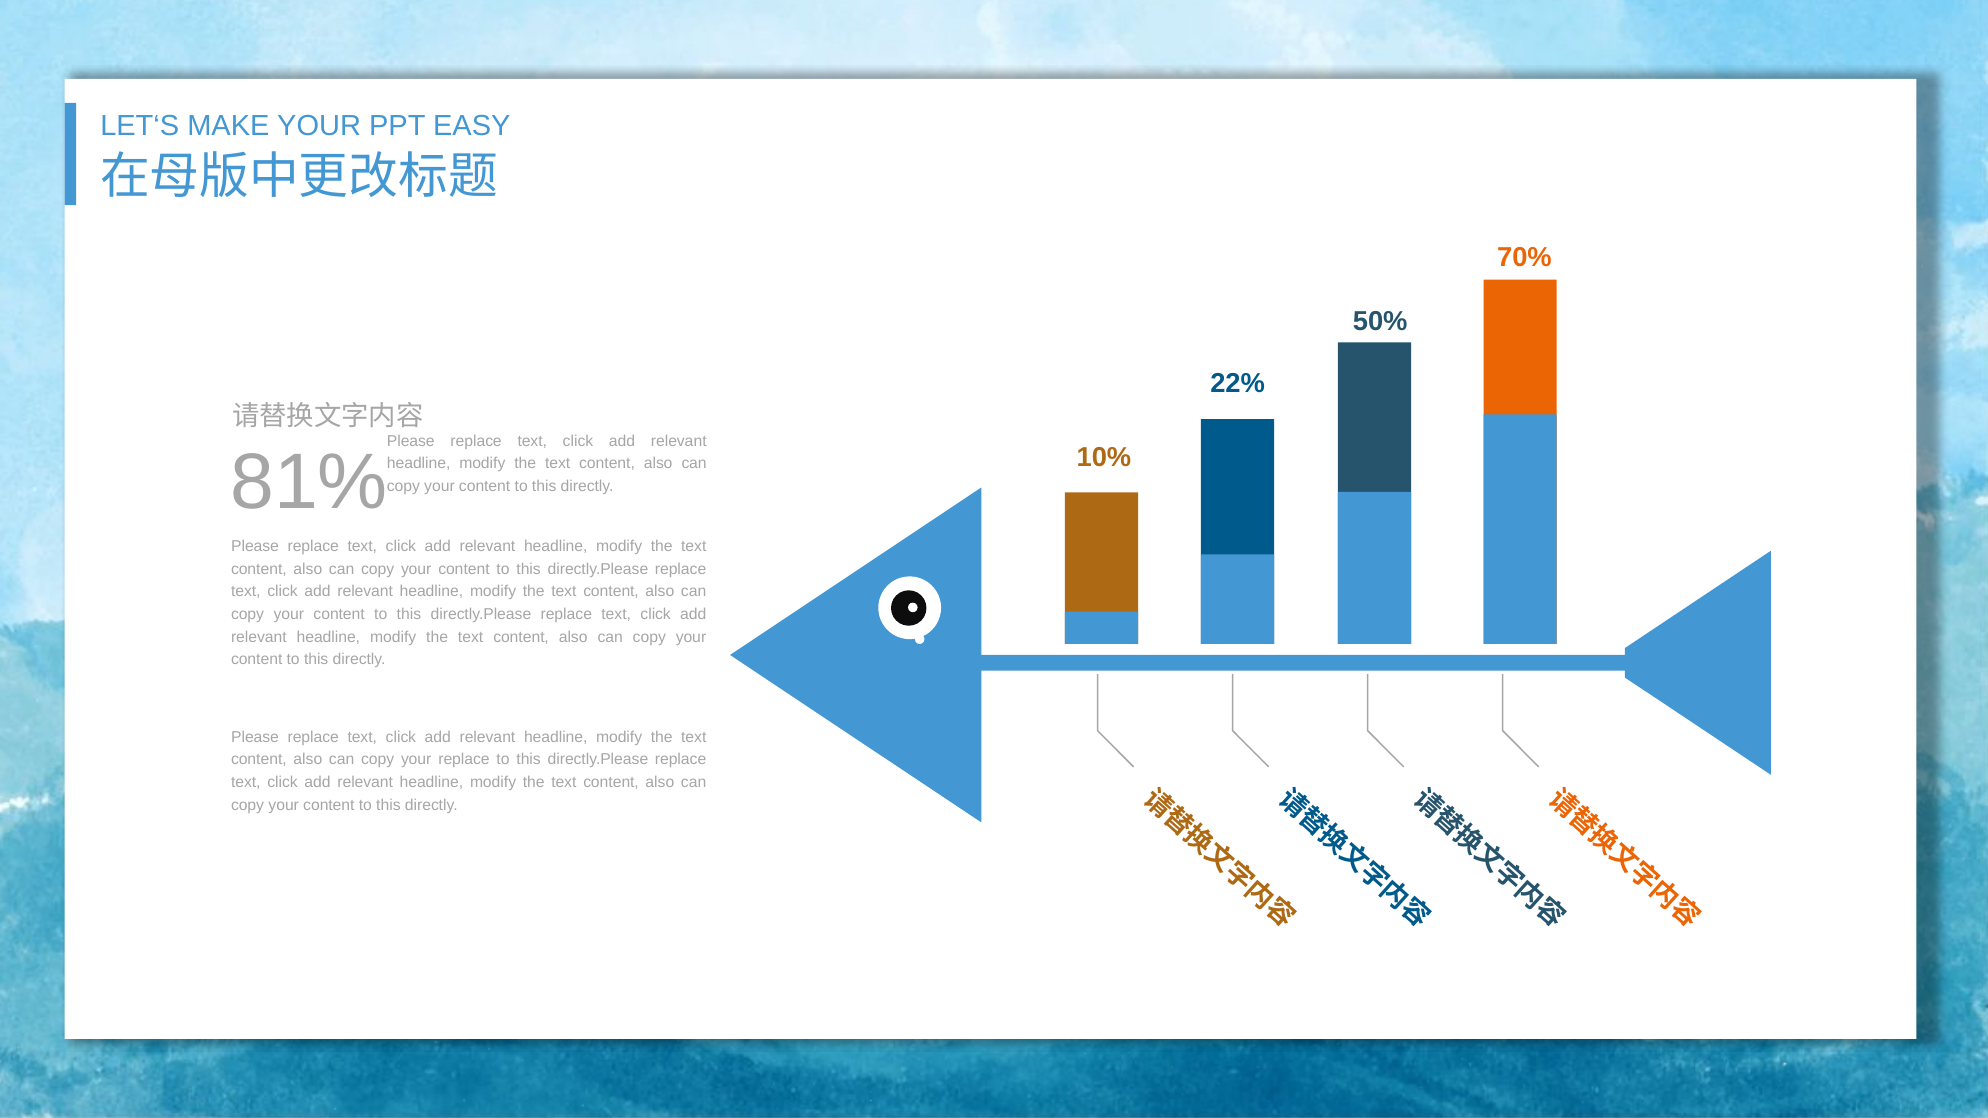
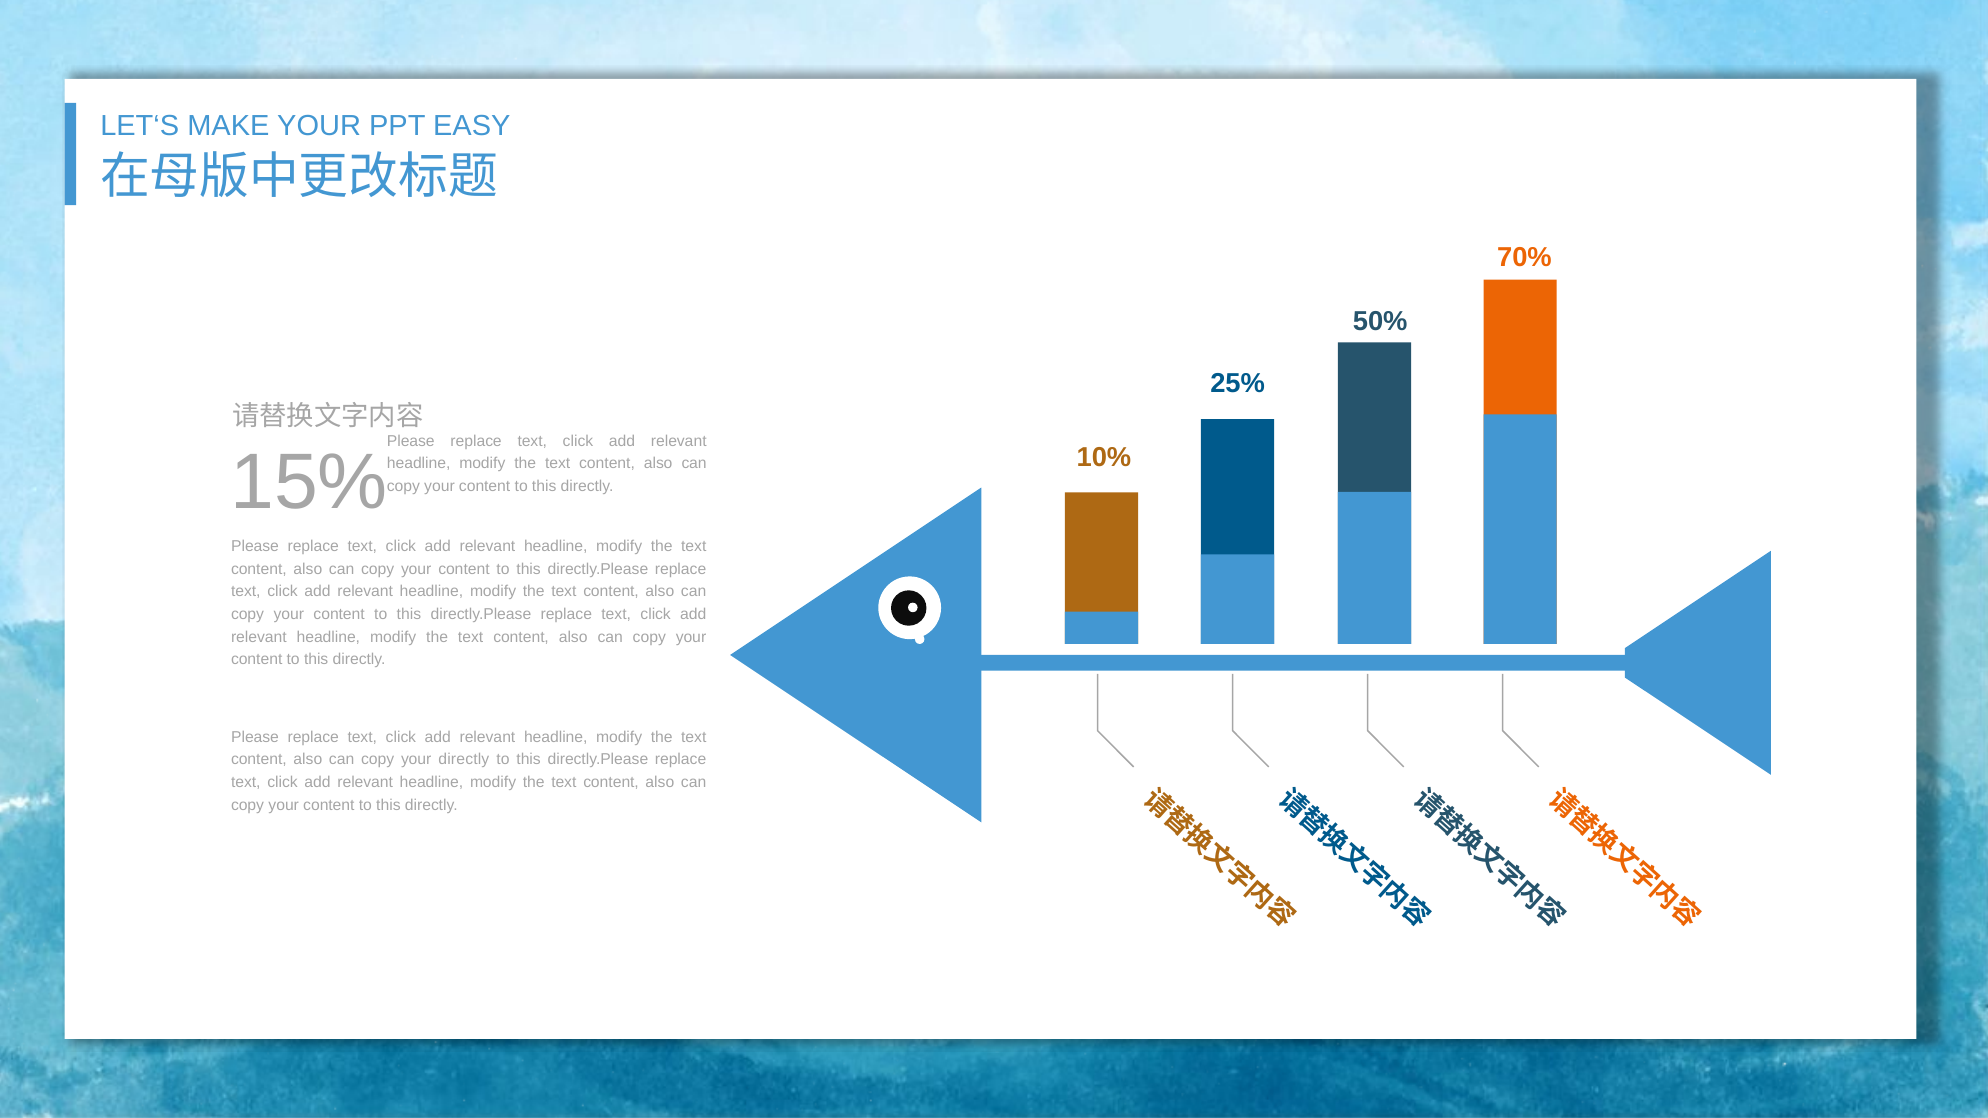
22%: 22% -> 25%
81%: 81% -> 15%
your replace: replace -> directly
